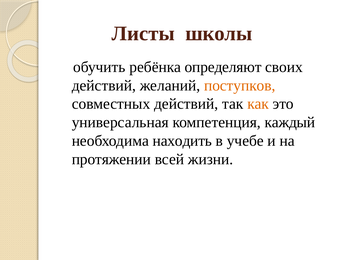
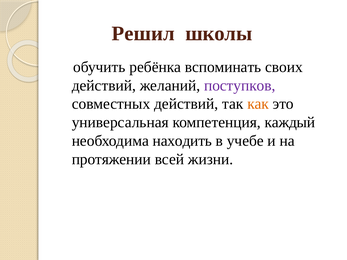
Листы: Листы -> Решил
определяют: определяют -> вспоминать
поступков colour: orange -> purple
